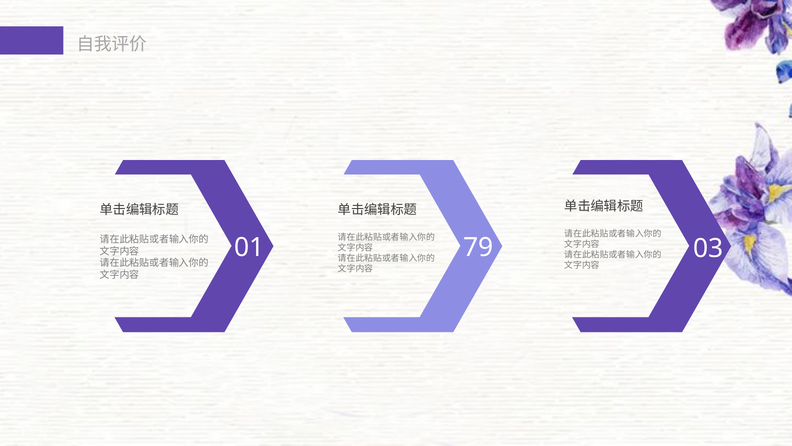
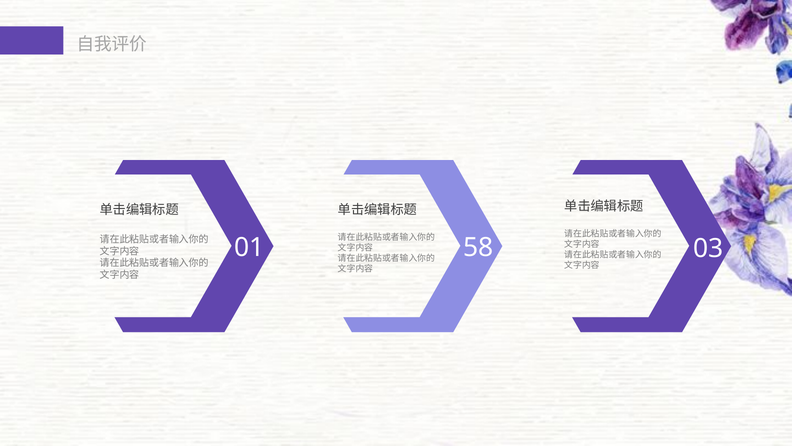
79: 79 -> 58
